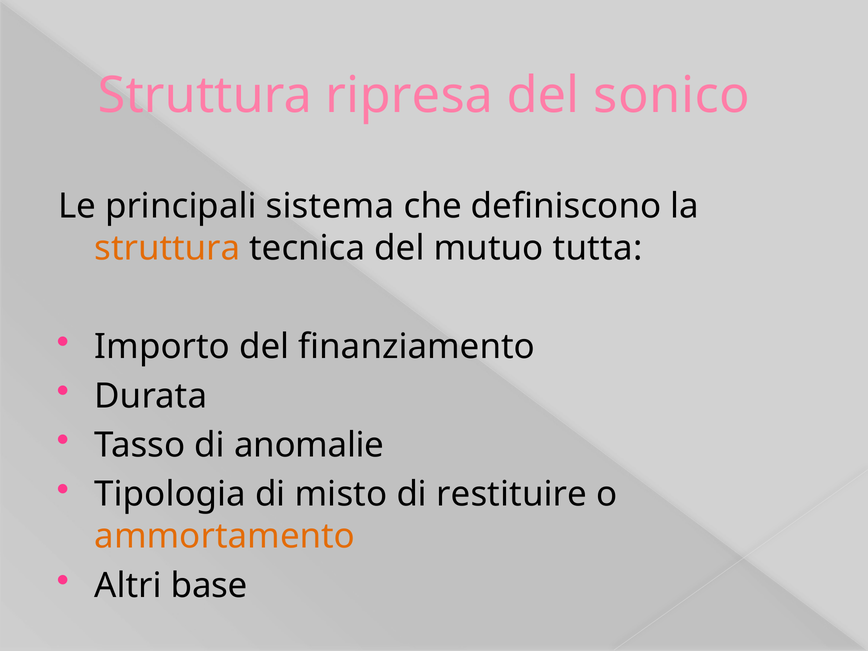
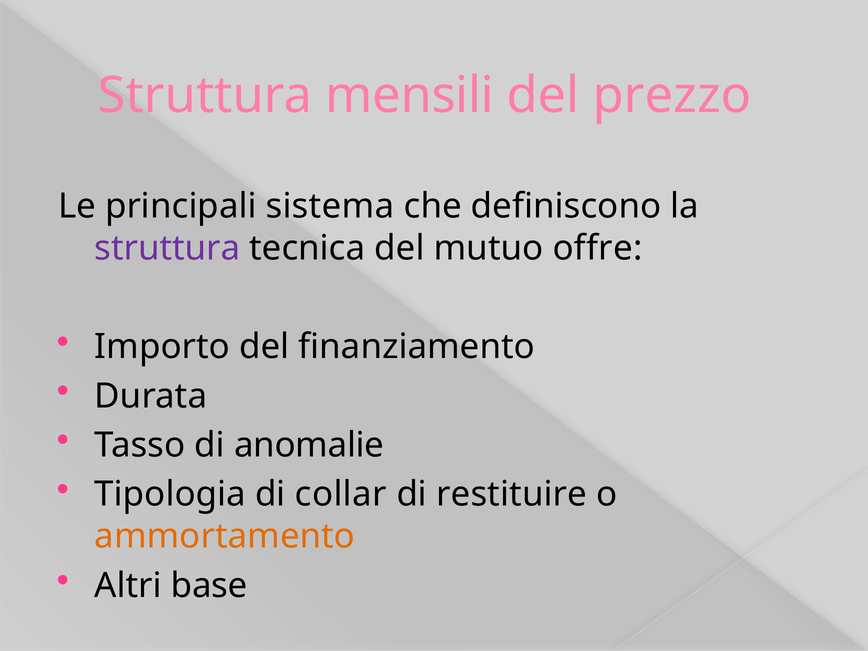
ripresa: ripresa -> mensili
sonico: sonico -> prezzo
struttura at (167, 248) colour: orange -> purple
tutta: tutta -> offre
misto: misto -> collar
